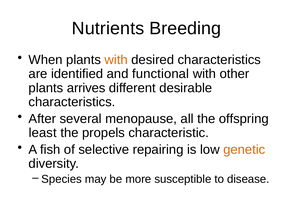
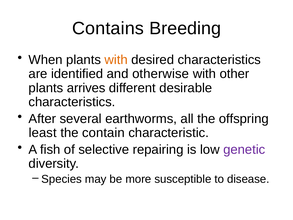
Nutrients: Nutrients -> Contains
functional: functional -> otherwise
menopause: menopause -> earthworms
propels: propels -> contain
genetic colour: orange -> purple
